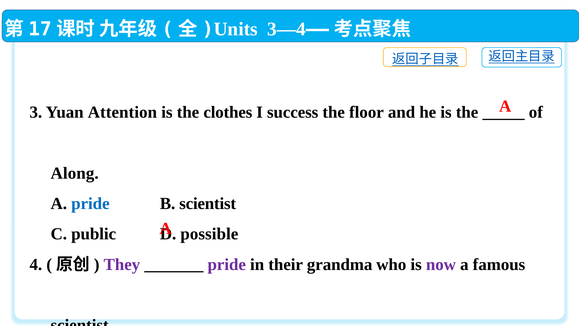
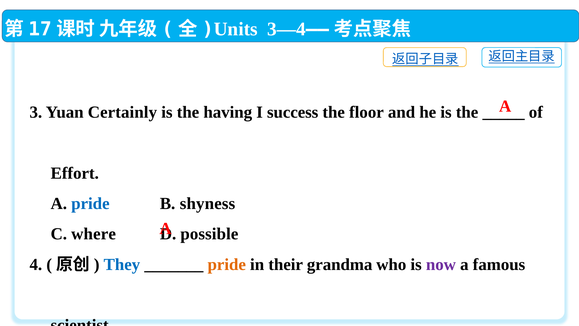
Attention: Attention -> Certainly
clothes: clothes -> having
Along: Along -> Effort
B scientist: scientist -> shyness
public: public -> where
They colour: purple -> blue
pride at (227, 264) colour: purple -> orange
